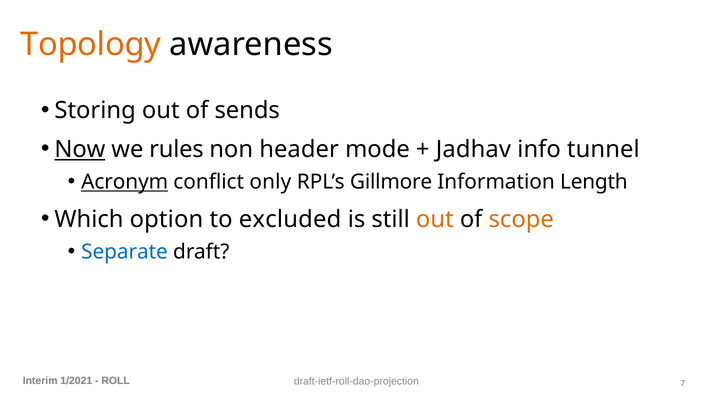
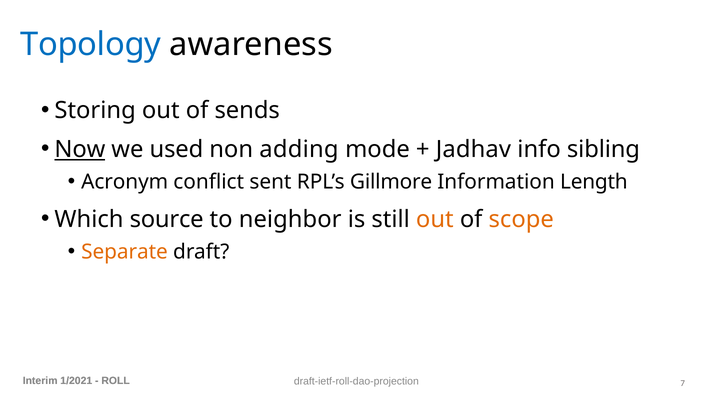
Topology colour: orange -> blue
rules: rules -> used
header: header -> adding
tunnel: tunnel -> sibling
Acronym underline: present -> none
only: only -> sent
option: option -> source
excluded: excluded -> neighbor
Separate colour: blue -> orange
